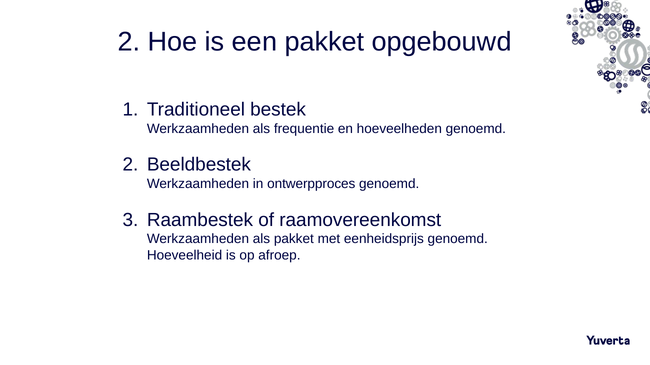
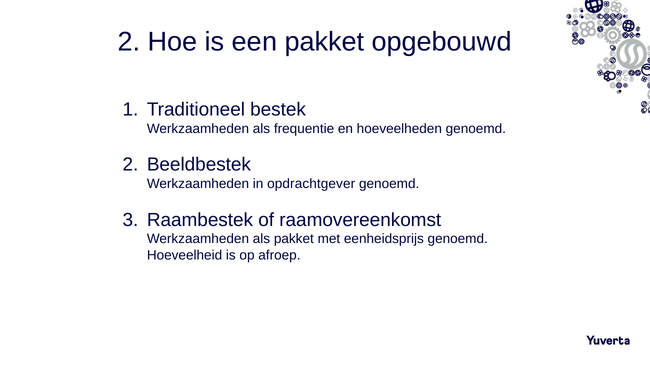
ontwerpproces: ontwerpproces -> opdrachtgever
